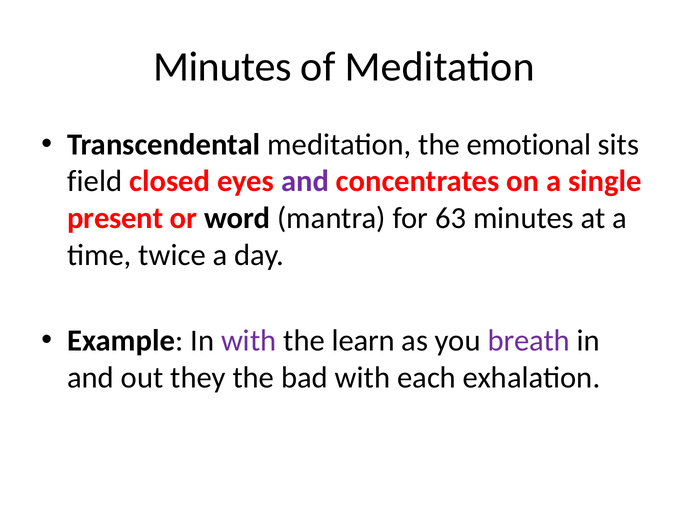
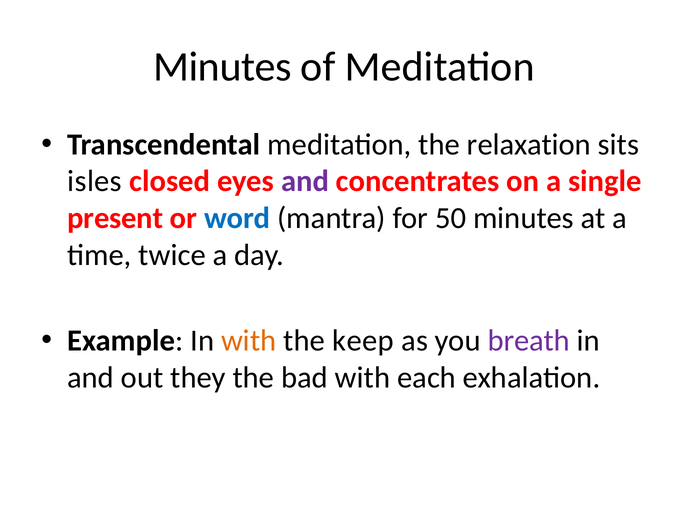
emotional: emotional -> relaxation
field: field -> isles
word colour: black -> blue
63: 63 -> 50
with at (249, 341) colour: purple -> orange
learn: learn -> keep
